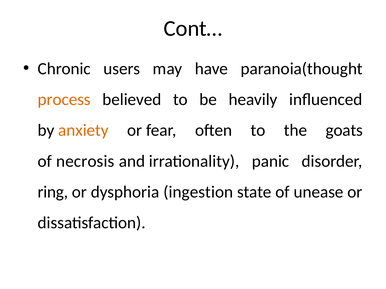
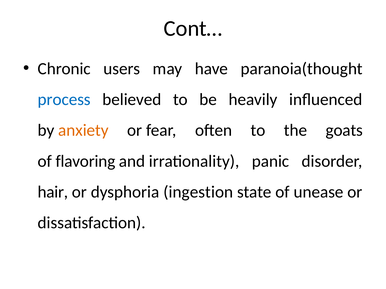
process colour: orange -> blue
necrosis: necrosis -> flavoring
ring: ring -> hair
